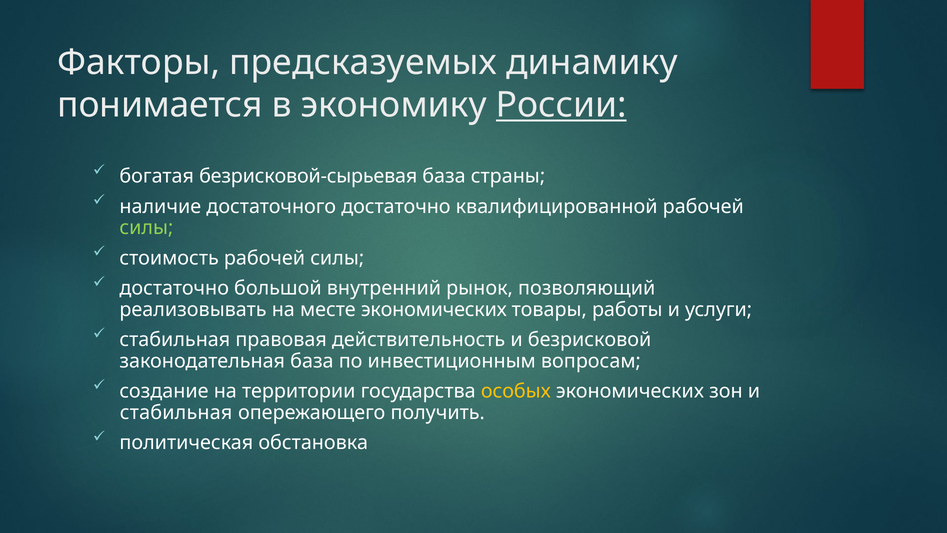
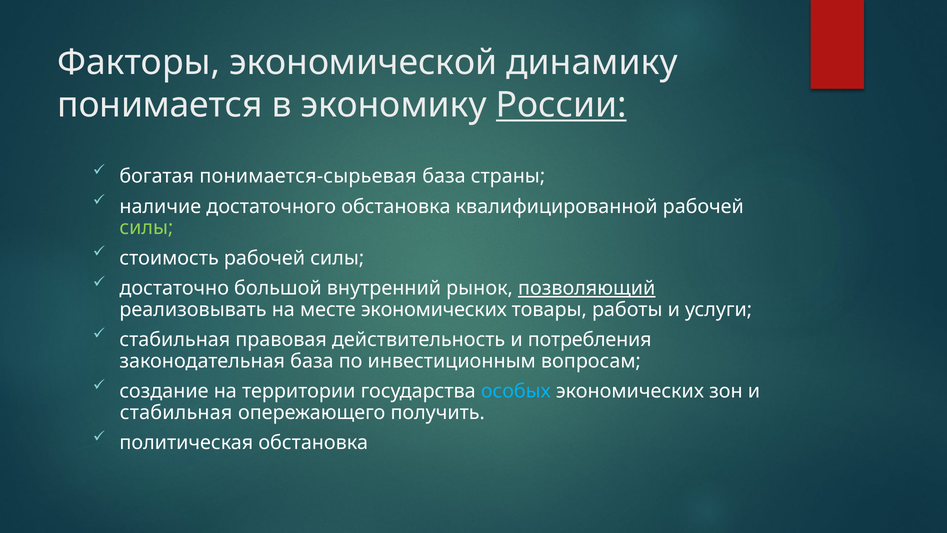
предсказуемых: предсказуемых -> экономической
безрисковой-сырьевая: безрисковой-сырьевая -> понимается-сырьевая
достаточного достаточно: достаточно -> обстановка
позволяющий underline: none -> present
безрисковой: безрисковой -> потребления
особых colour: yellow -> light blue
